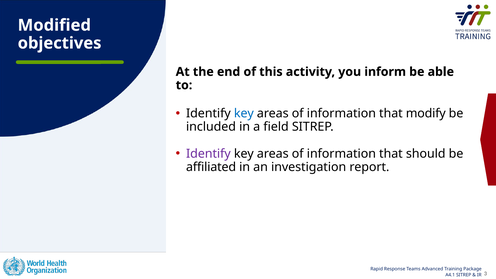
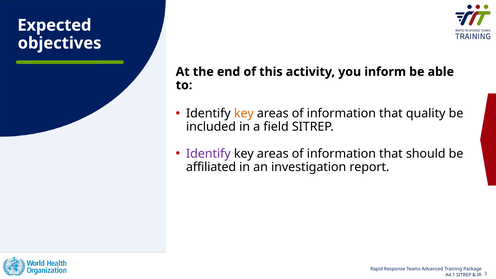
Modified: Modified -> Expected
key at (244, 113) colour: blue -> orange
modify: modify -> quality
